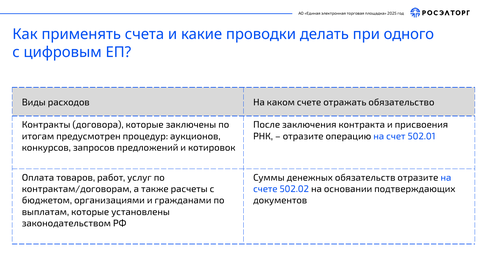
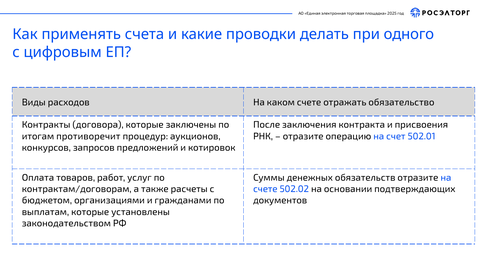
предусмотрен: предусмотрен -> противоречит
